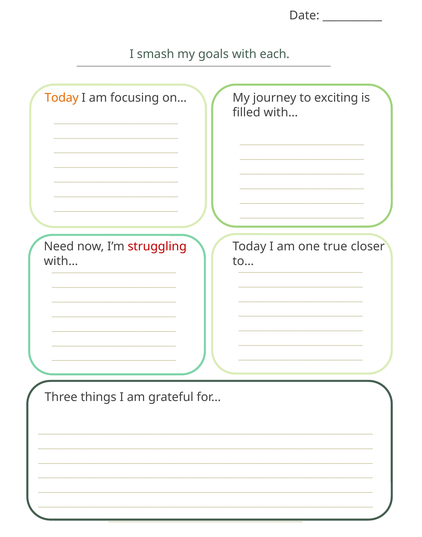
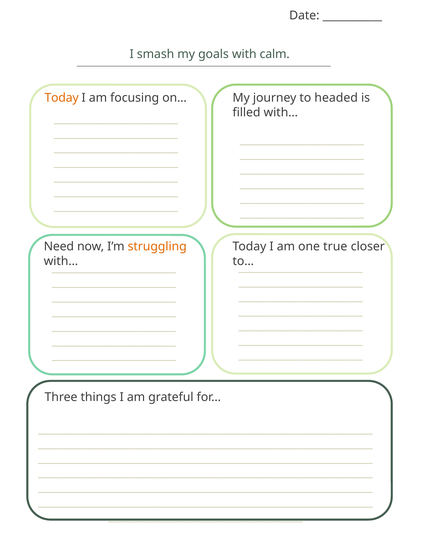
each: each -> calm
exciting: exciting -> headed
struggling colour: red -> orange
